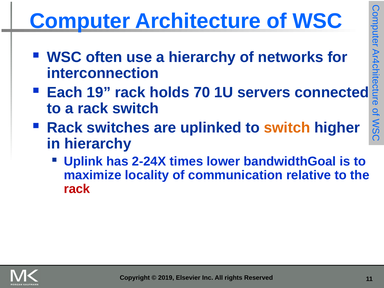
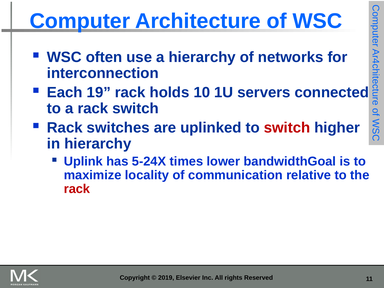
70: 70 -> 10
switch at (287, 128) colour: orange -> red
2-24X: 2-24X -> 5-24X
